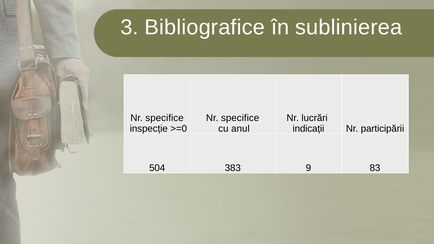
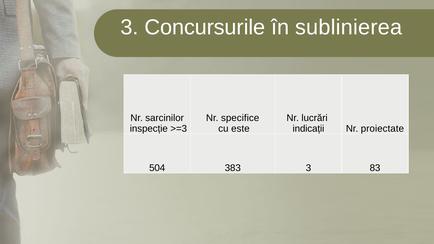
Bibliografice: Bibliografice -> Concursurile
specifice at (165, 118): specifice -> sarcinilor
>=0: >=0 -> >=3
anul: anul -> este
participării: participării -> proiectate
383 9: 9 -> 3
